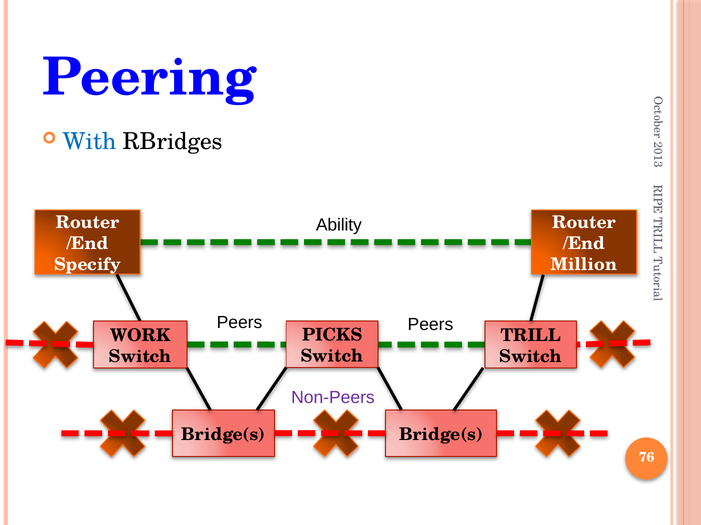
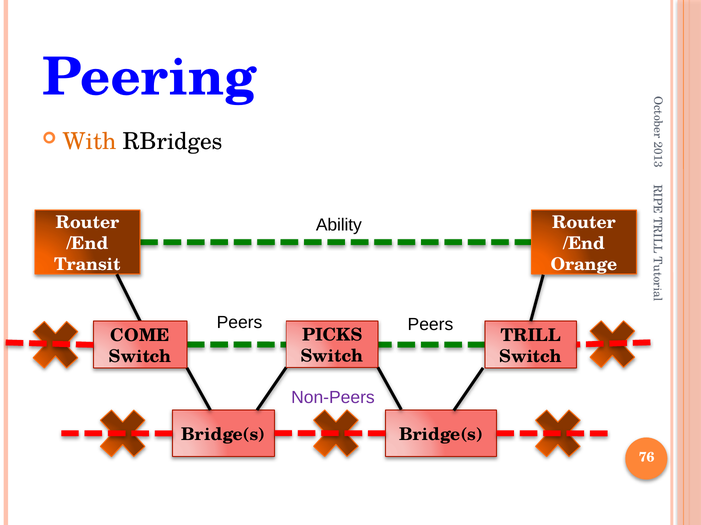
With colour: blue -> orange
Million: Million -> Orange
Specify: Specify -> Transit
WORK: WORK -> COME
